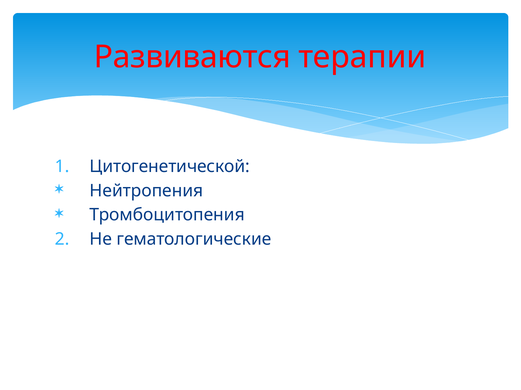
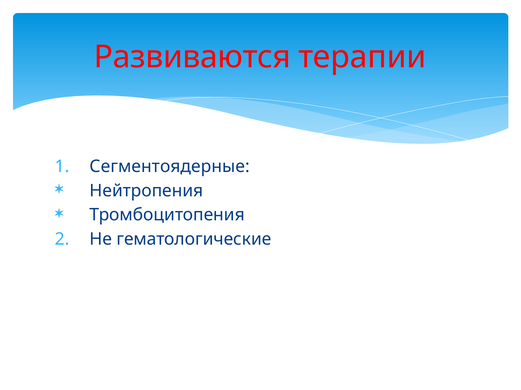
Цитогенетической: Цитогенетической -> Сегментоядерные
